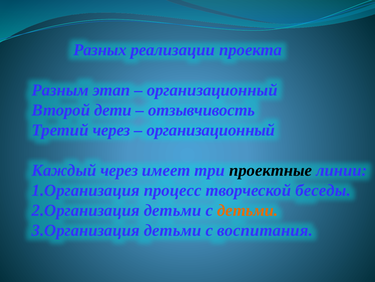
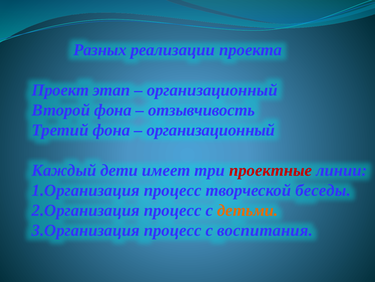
Разным: Разным -> Проект
Второй дети: дети -> фона
Третий через: через -> фона
Каждый через: через -> дети
проектные colour: black -> red
2.Организация детьми: детьми -> процесс
3.Организация детьми: детьми -> процесс
